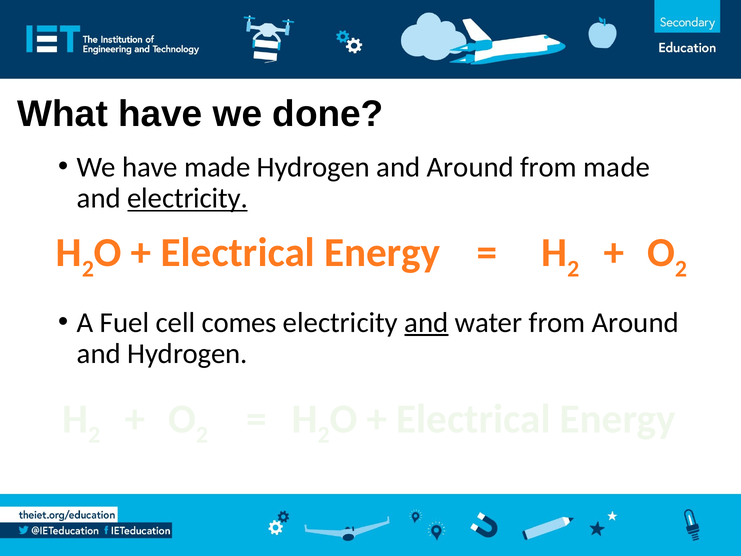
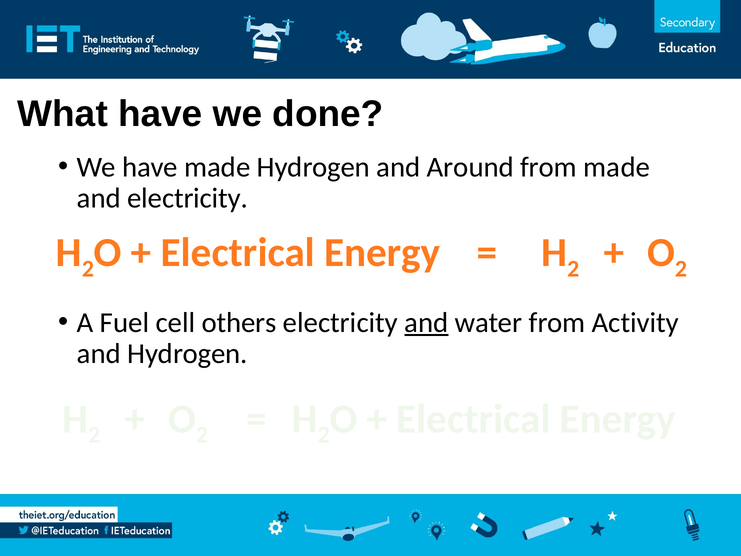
electricity at (188, 198) underline: present -> none
comes: comes -> others
from Around: Around -> Activity
